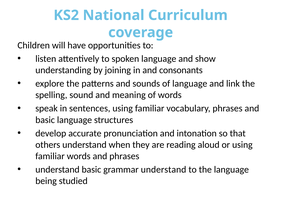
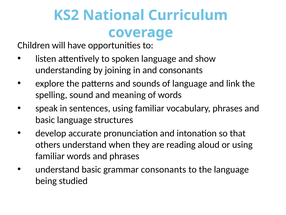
grammar understand: understand -> consonants
